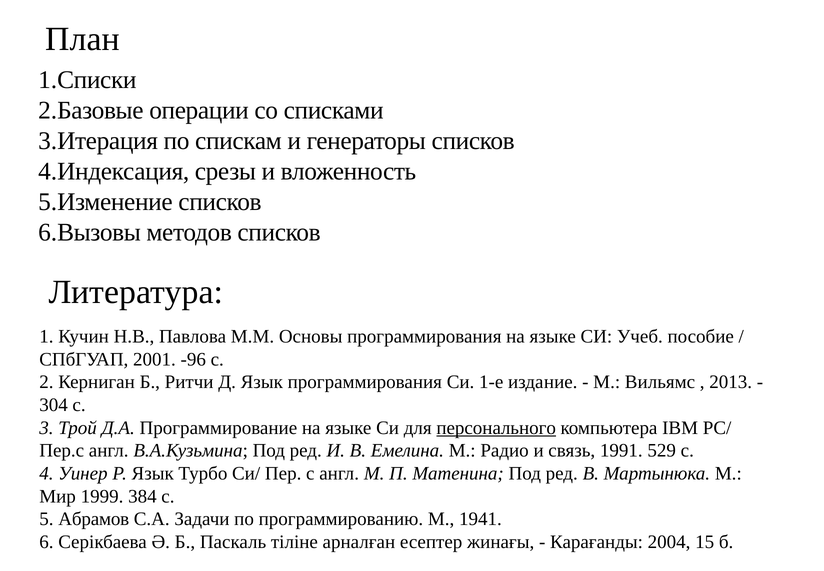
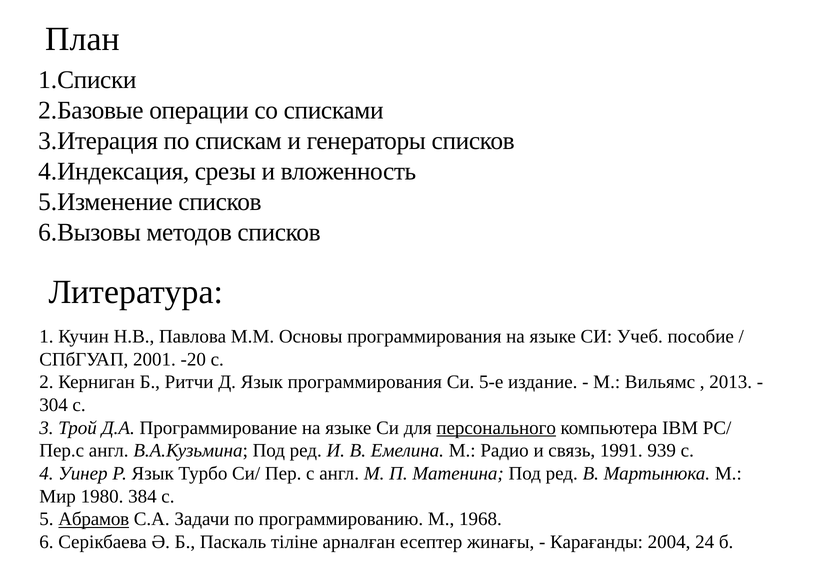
-96: -96 -> -20
1-е: 1-е -> 5-е
529: 529 -> 939
1999: 1999 -> 1980
Абрамов underline: none -> present
1941: 1941 -> 1968
15: 15 -> 24
